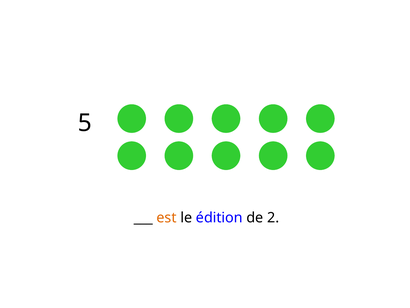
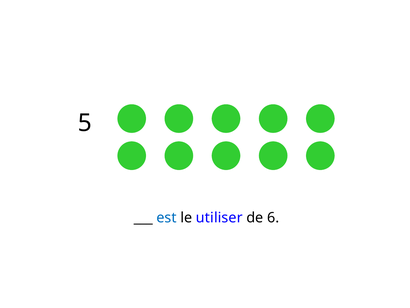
est colour: orange -> blue
édition: édition -> utiliser
2: 2 -> 6
